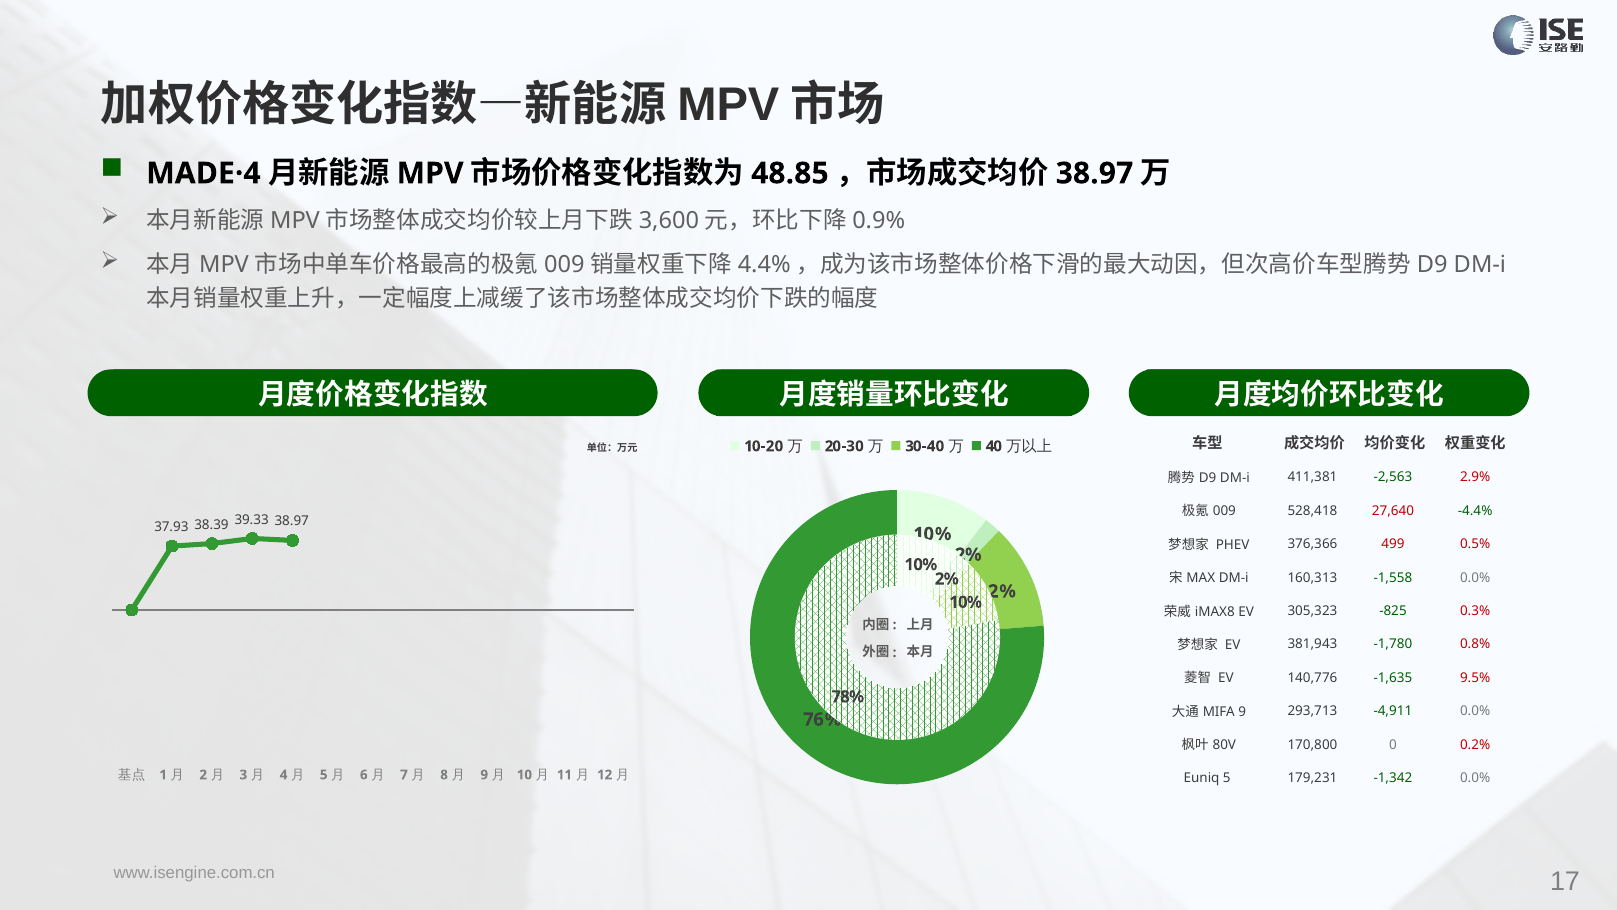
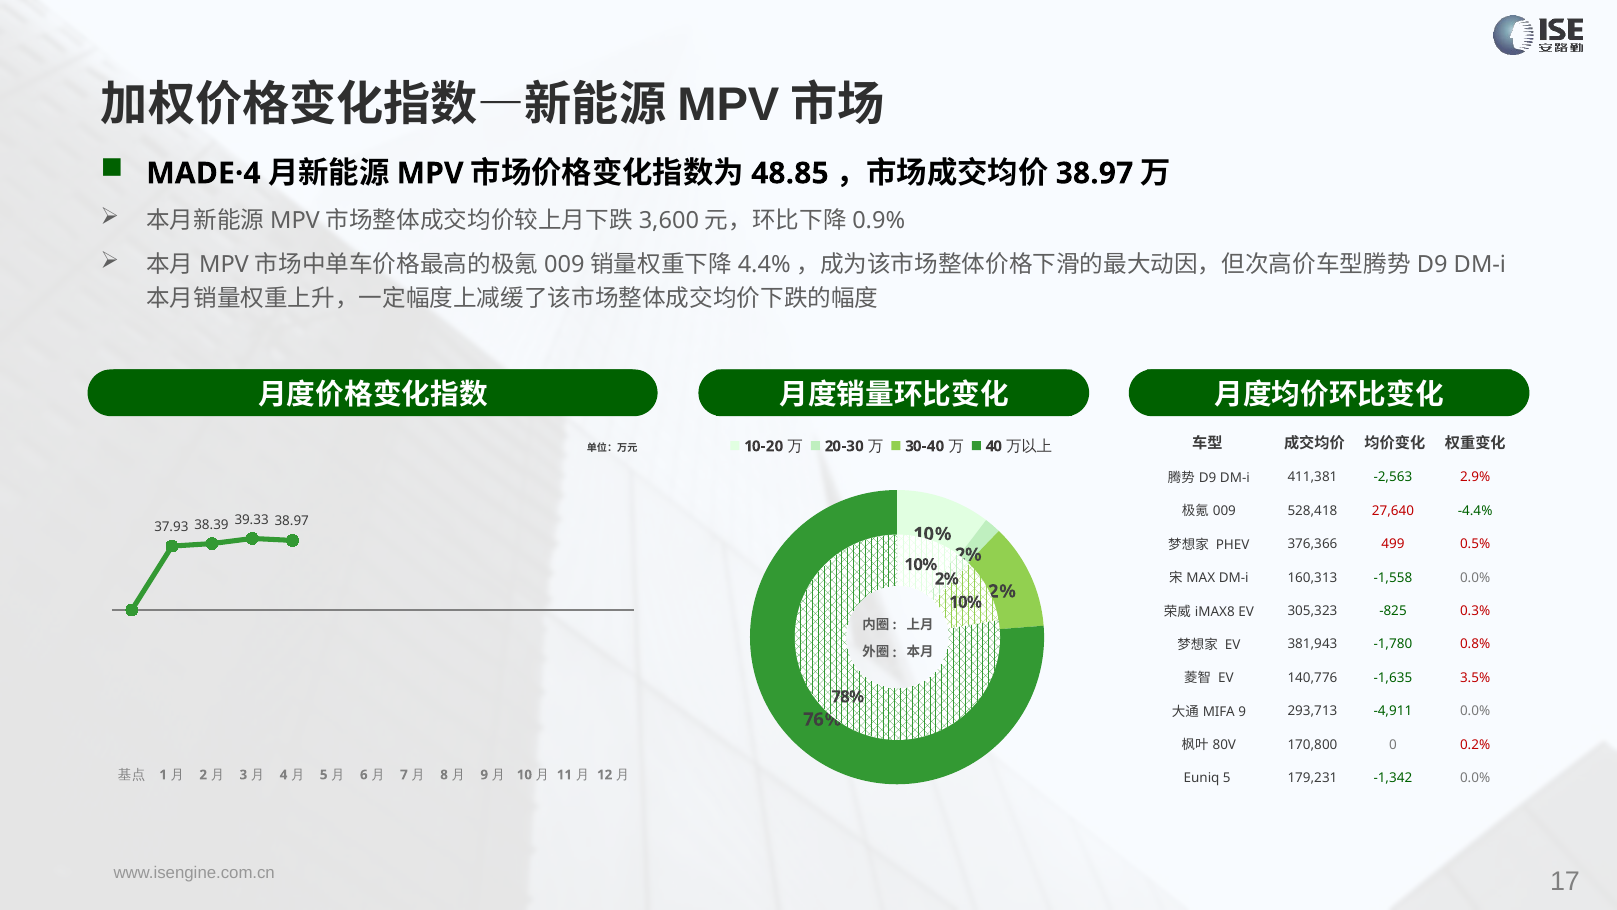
9.5%: 9.5% -> 3.5%
